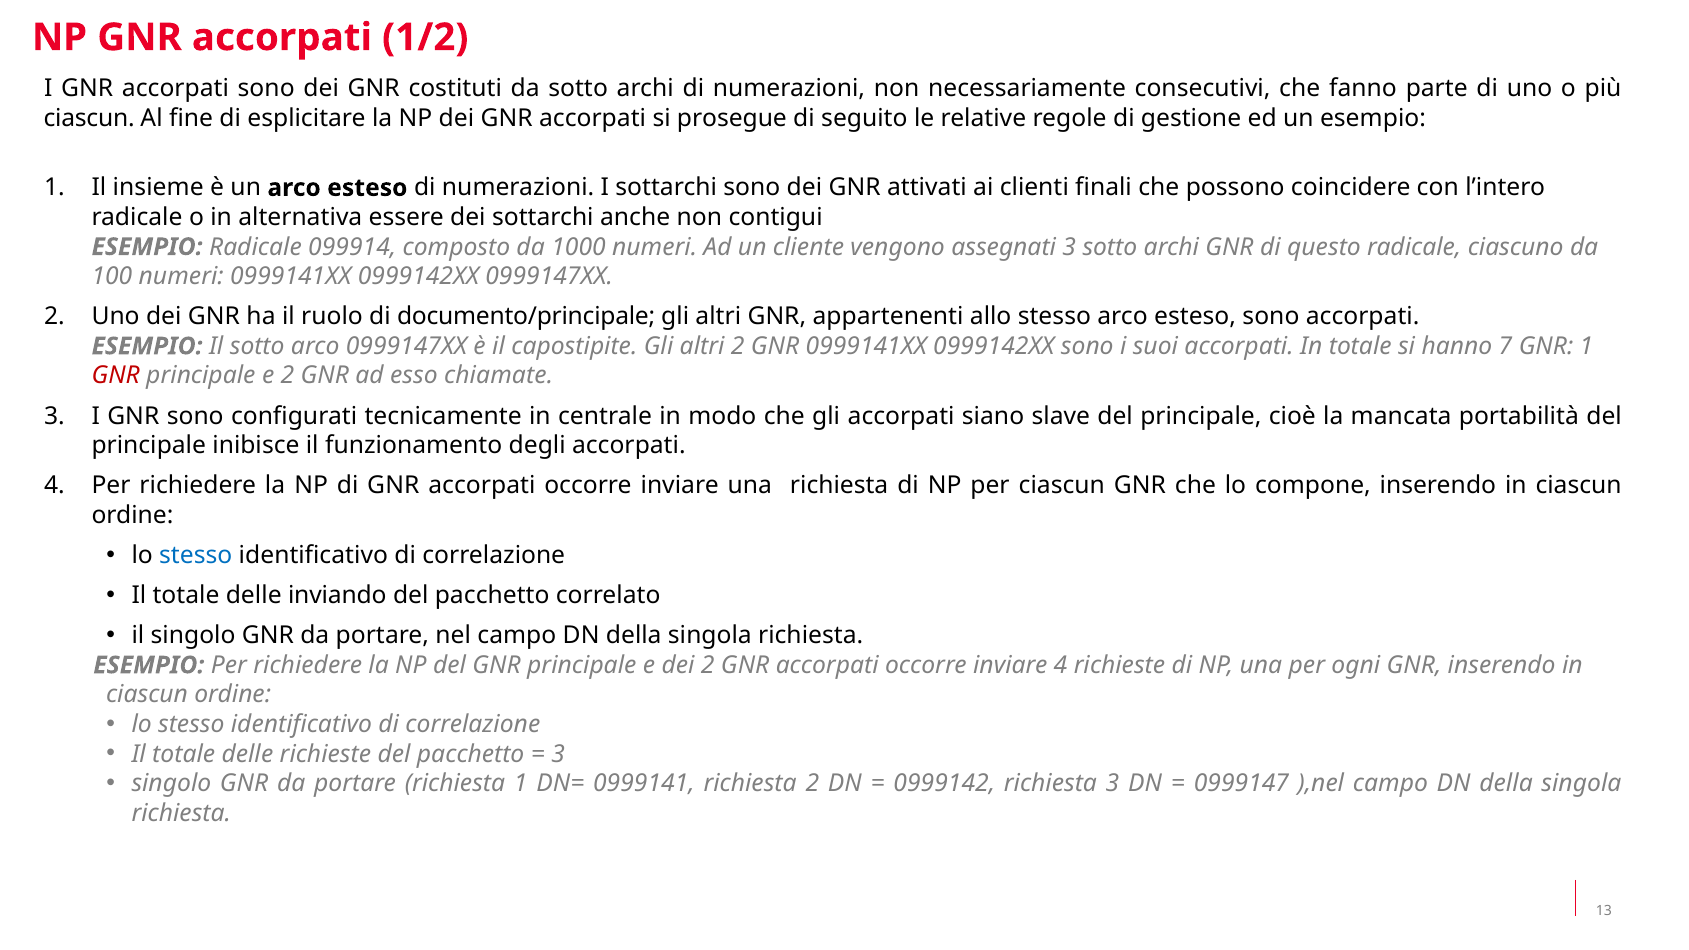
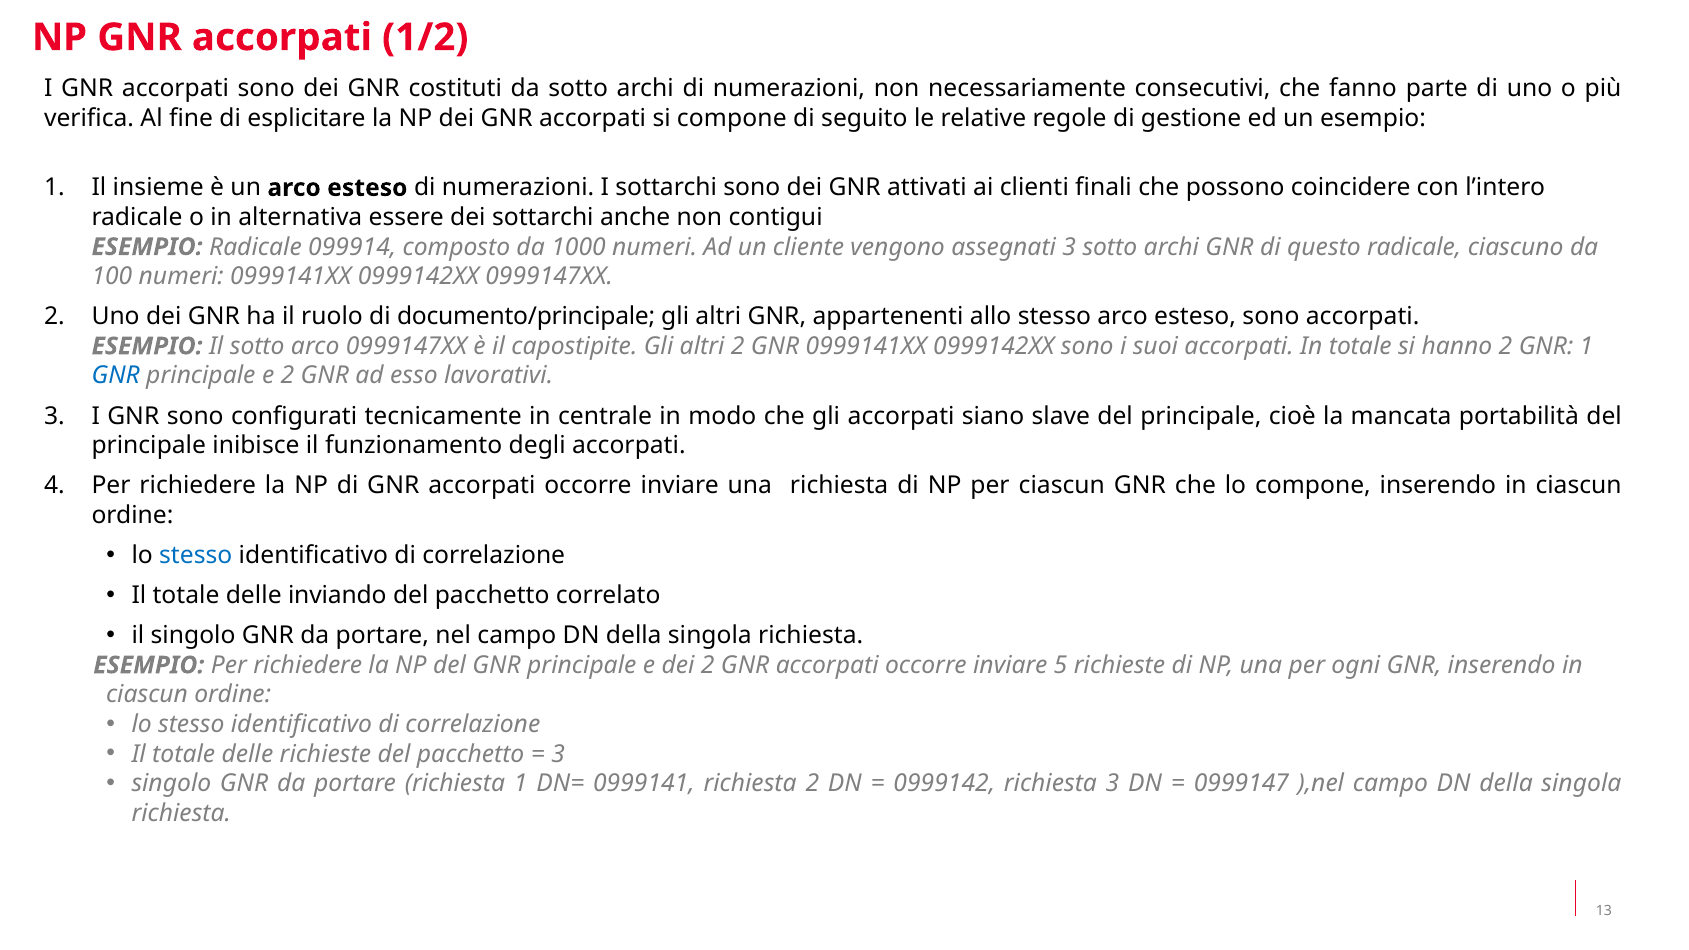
ciascun at (89, 118): ciascun -> verifica
si prosegue: prosegue -> compone
hanno 7: 7 -> 2
GNR at (116, 376) colour: red -> blue
chiamate: chiamate -> lavorativi
inviare 4: 4 -> 5
